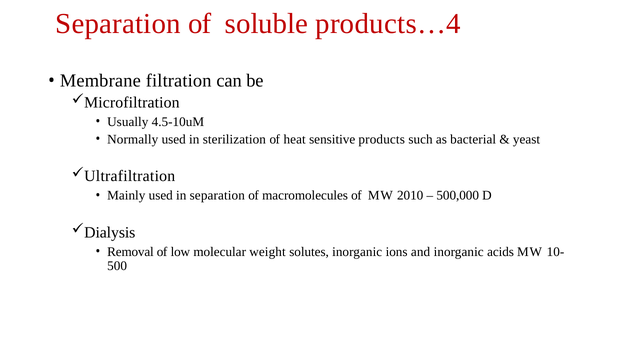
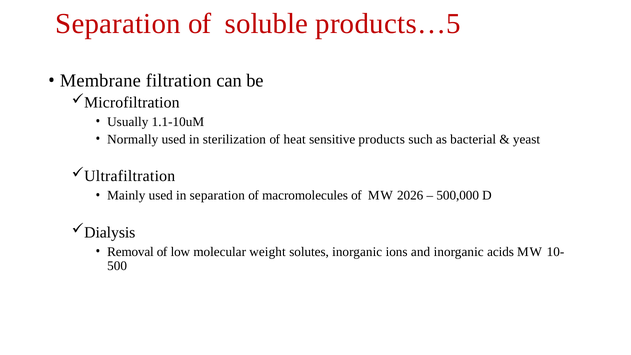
products…4: products…4 -> products…5
4.5-10uM: 4.5-10uM -> 1.1-10uM
2010: 2010 -> 2026
